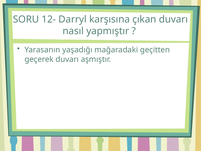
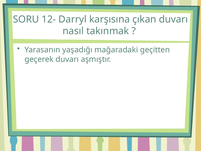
yapmıştır: yapmıştır -> takınmak
